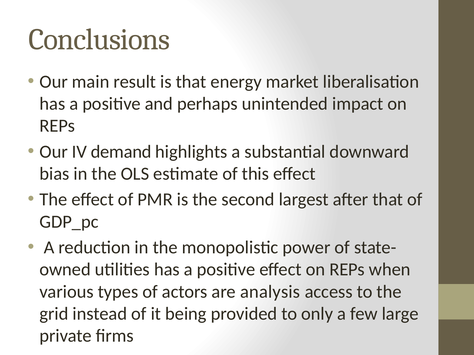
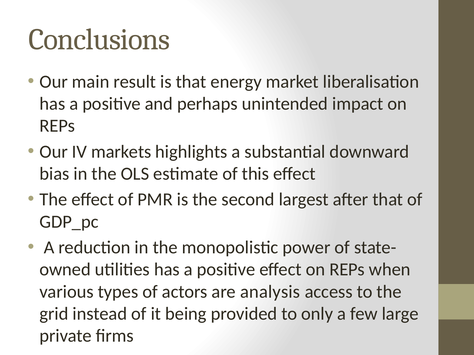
demand: demand -> markets
